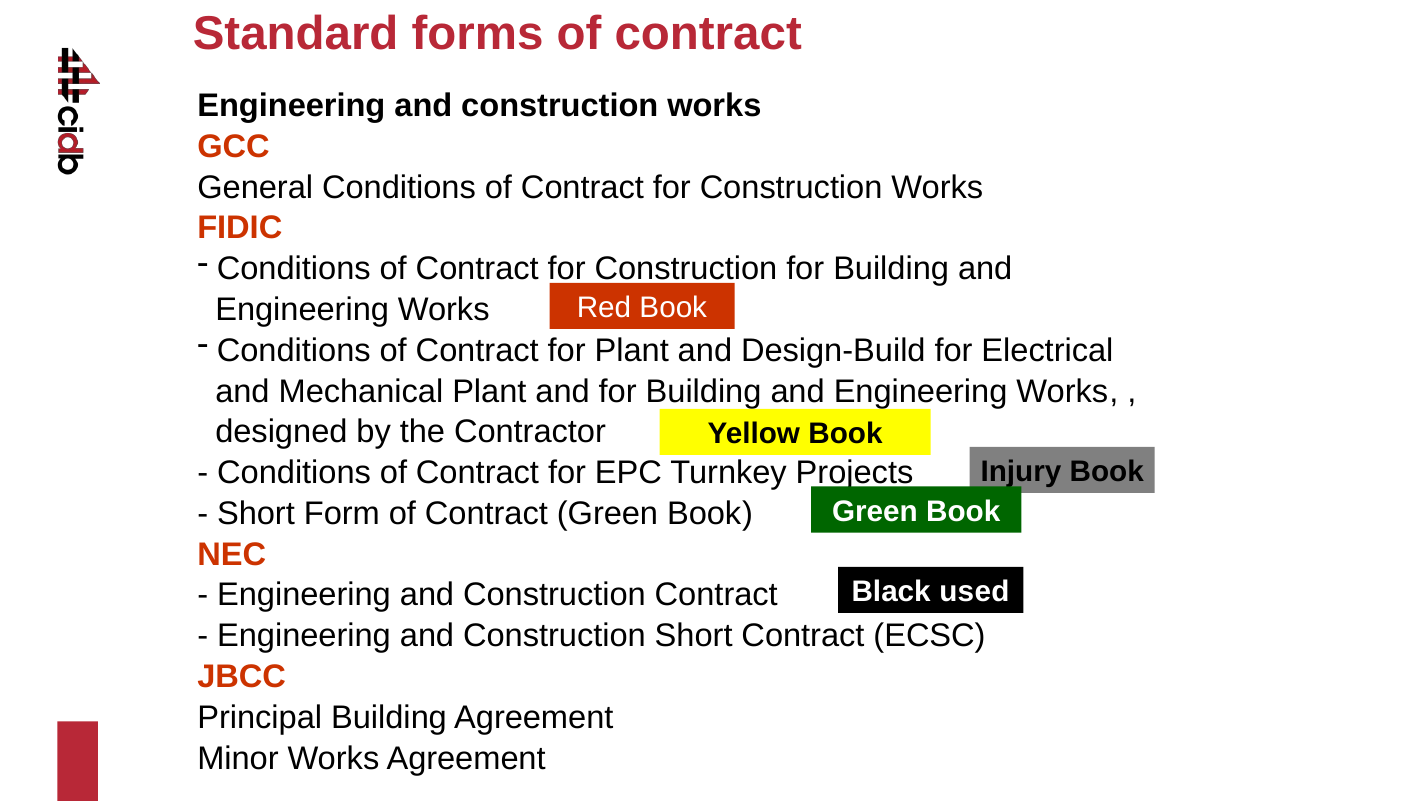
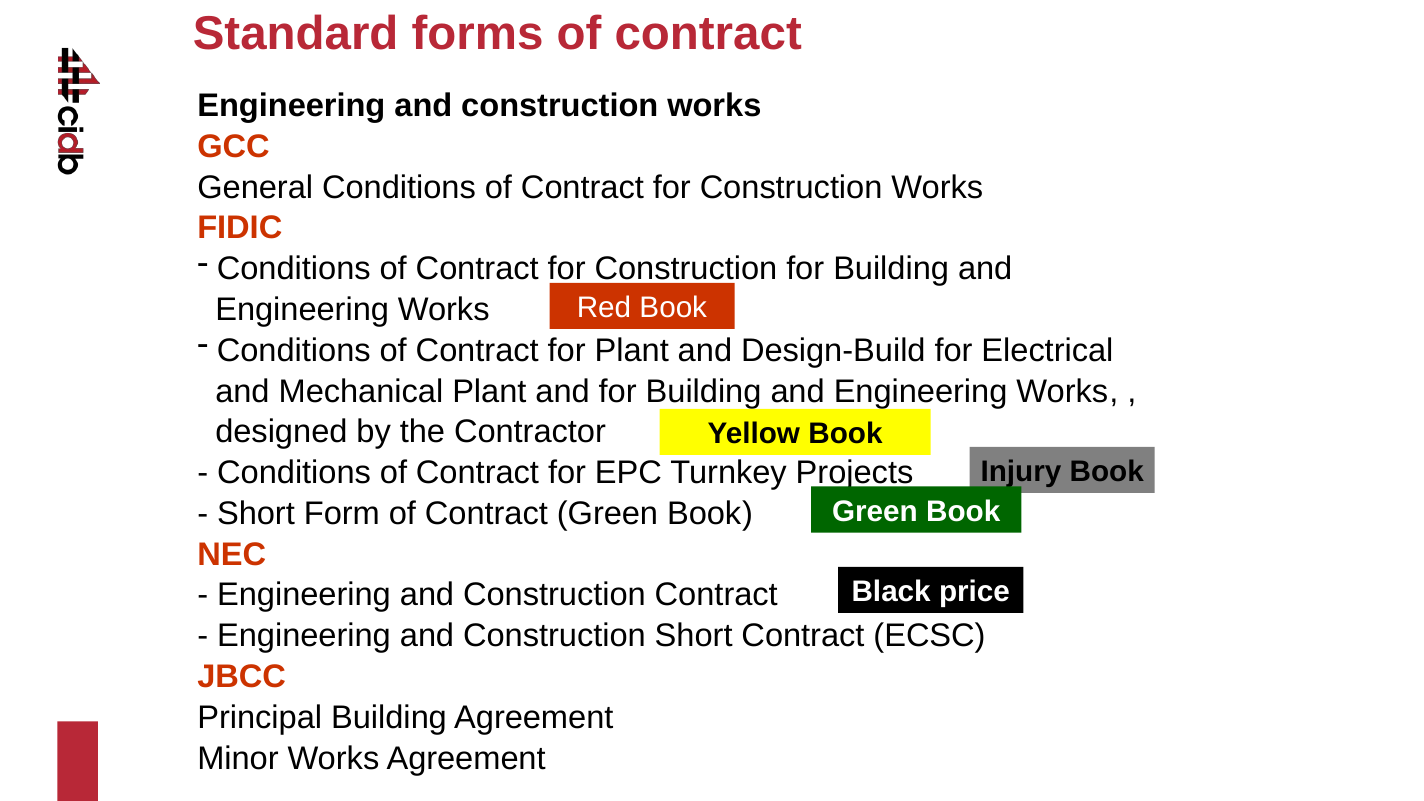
used: used -> price
